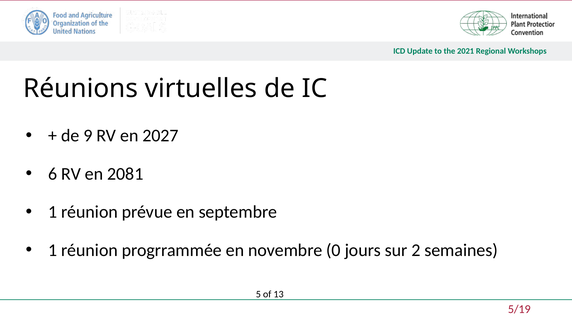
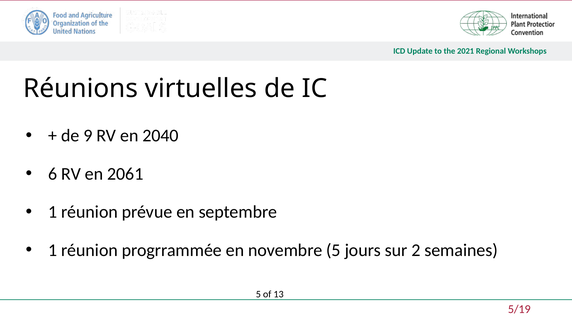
2027: 2027 -> 2040
2081: 2081 -> 2061
novembre 0: 0 -> 5
